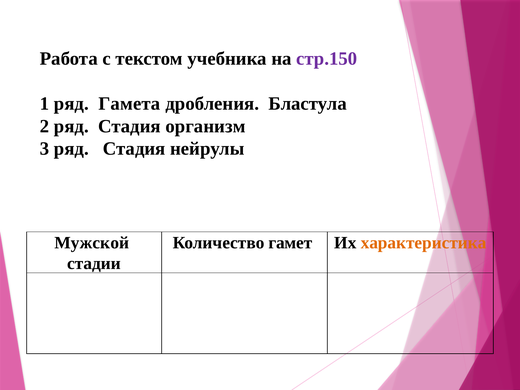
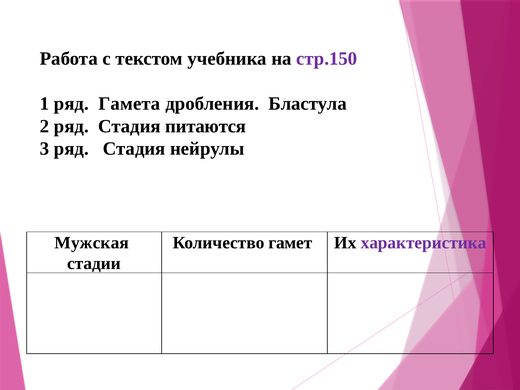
организм: организм -> питаются
Мужской: Мужской -> Мужская
характеристика colour: orange -> purple
